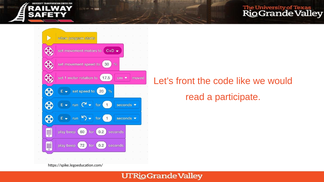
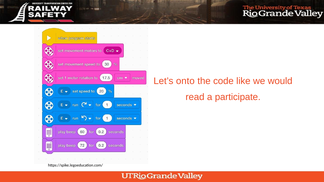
front: front -> onto
